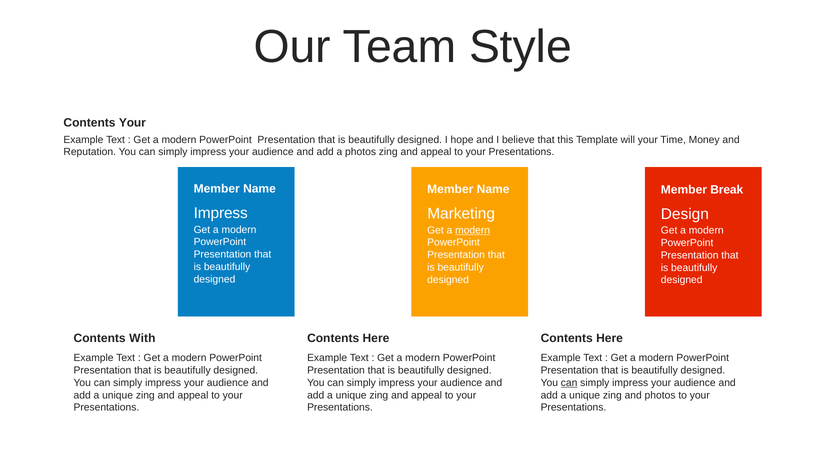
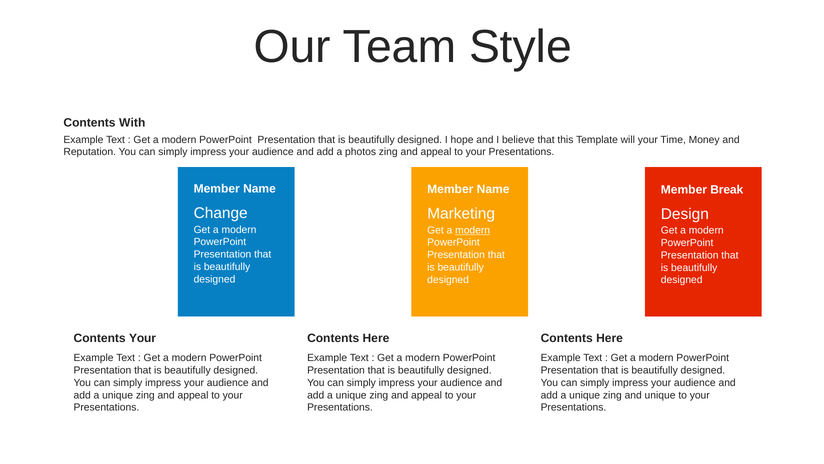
Contents Your: Your -> With
Impress at (221, 213): Impress -> Change
Contents With: With -> Your
can at (569, 382) underline: present -> none
and photos: photos -> unique
